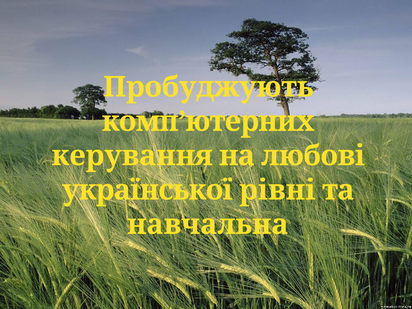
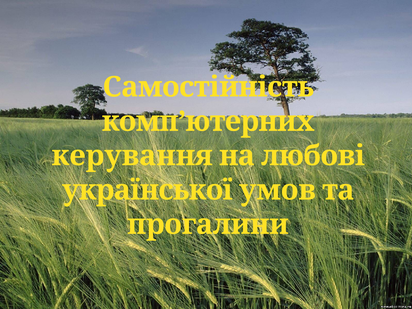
Пробуджують: Пробуджують -> Самостійність
рівні: рівні -> умов
навчальна: навчальна -> прогалини
